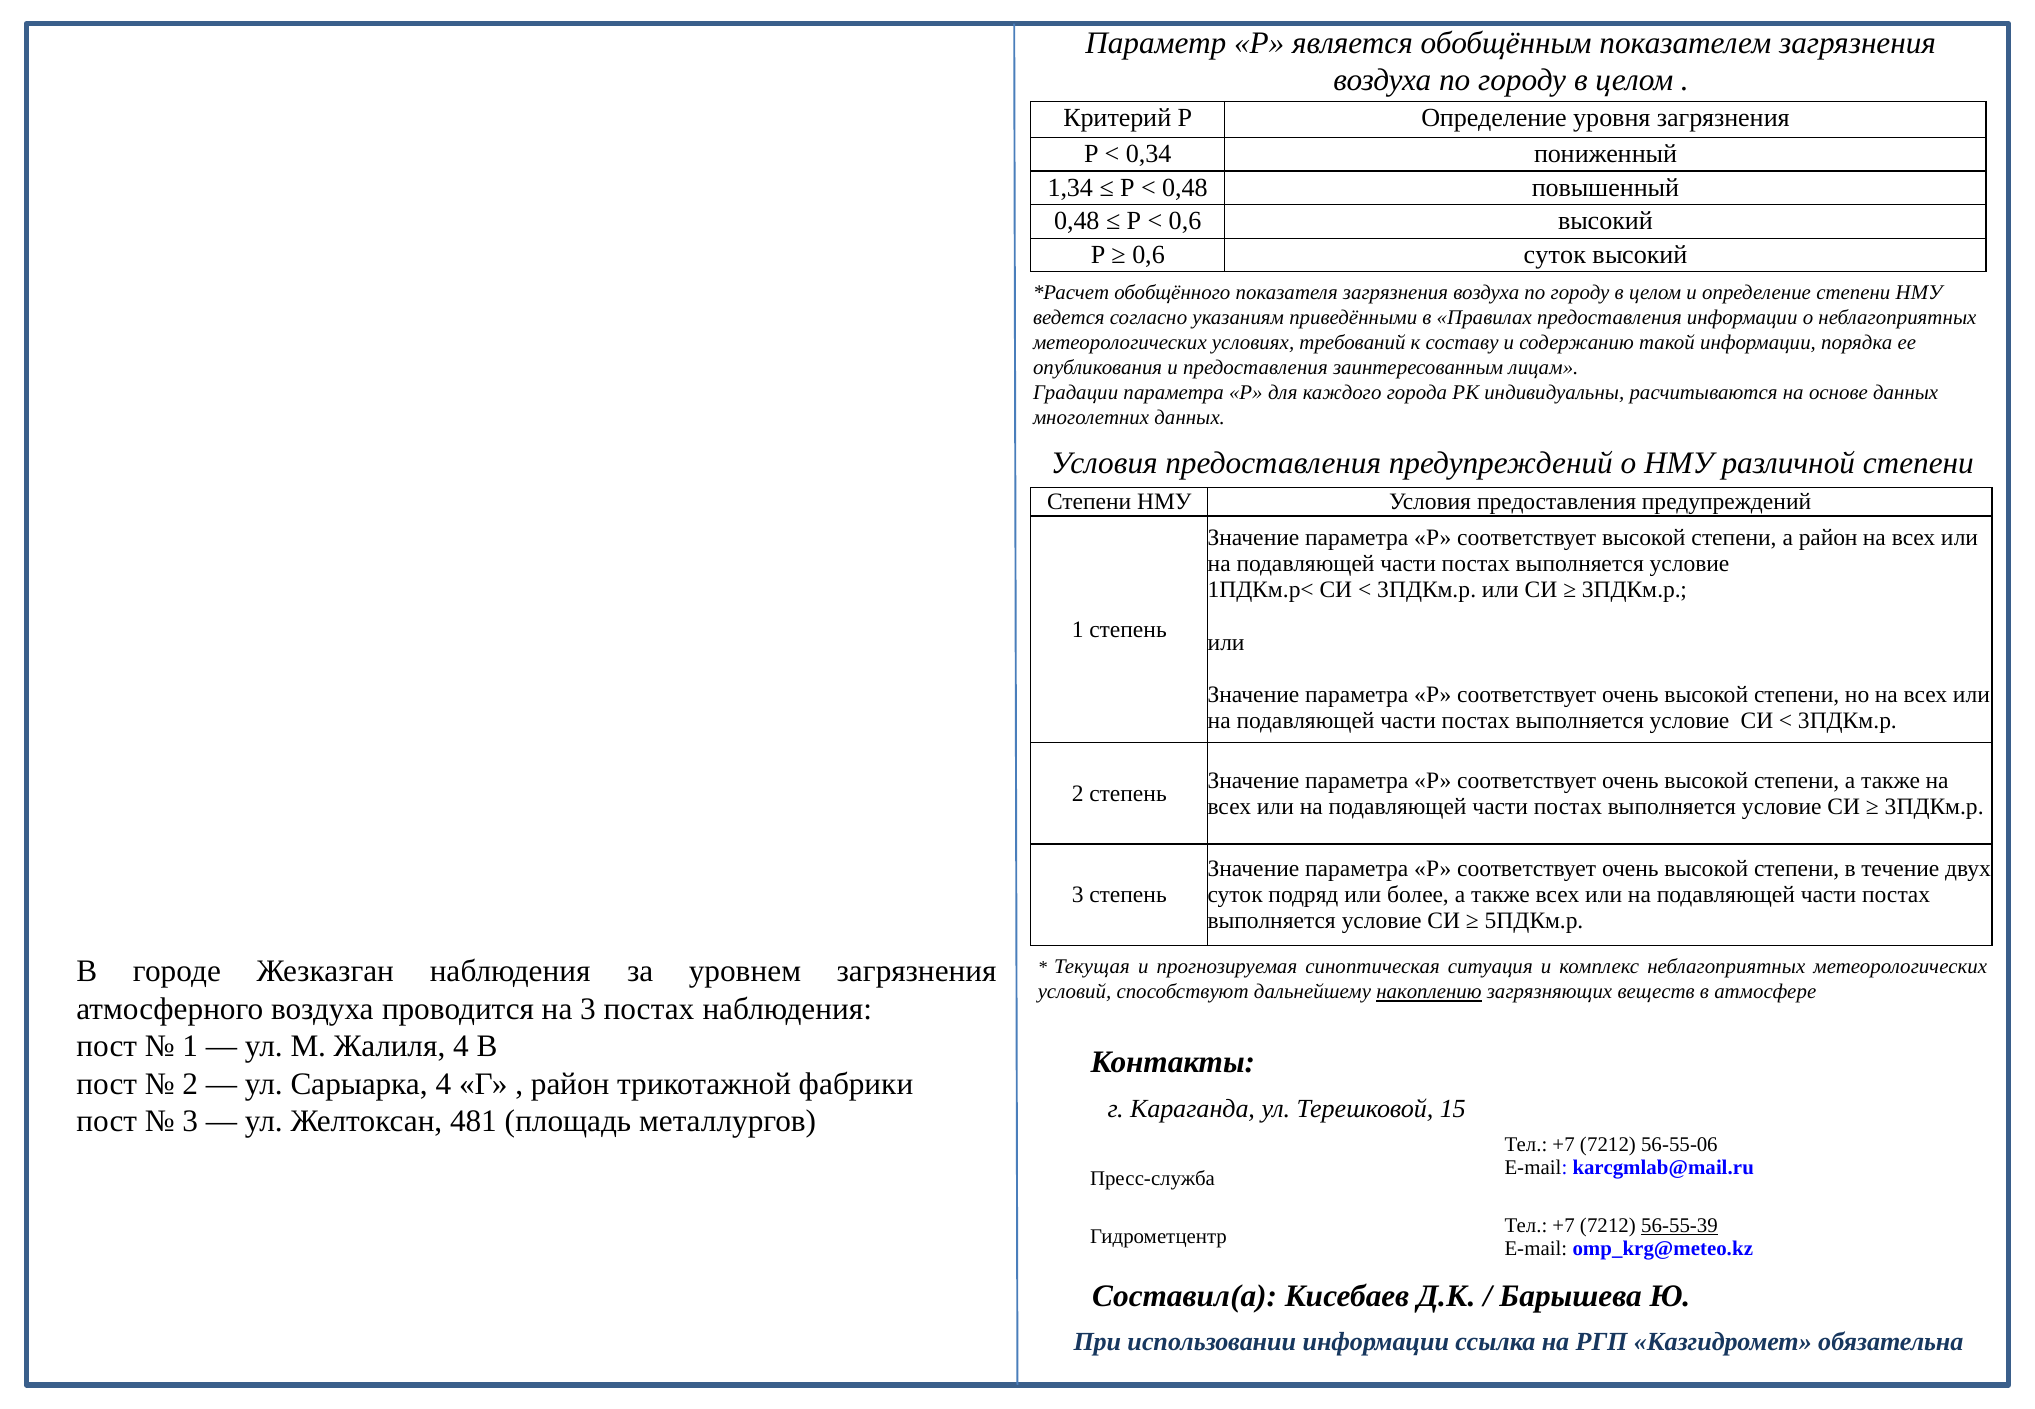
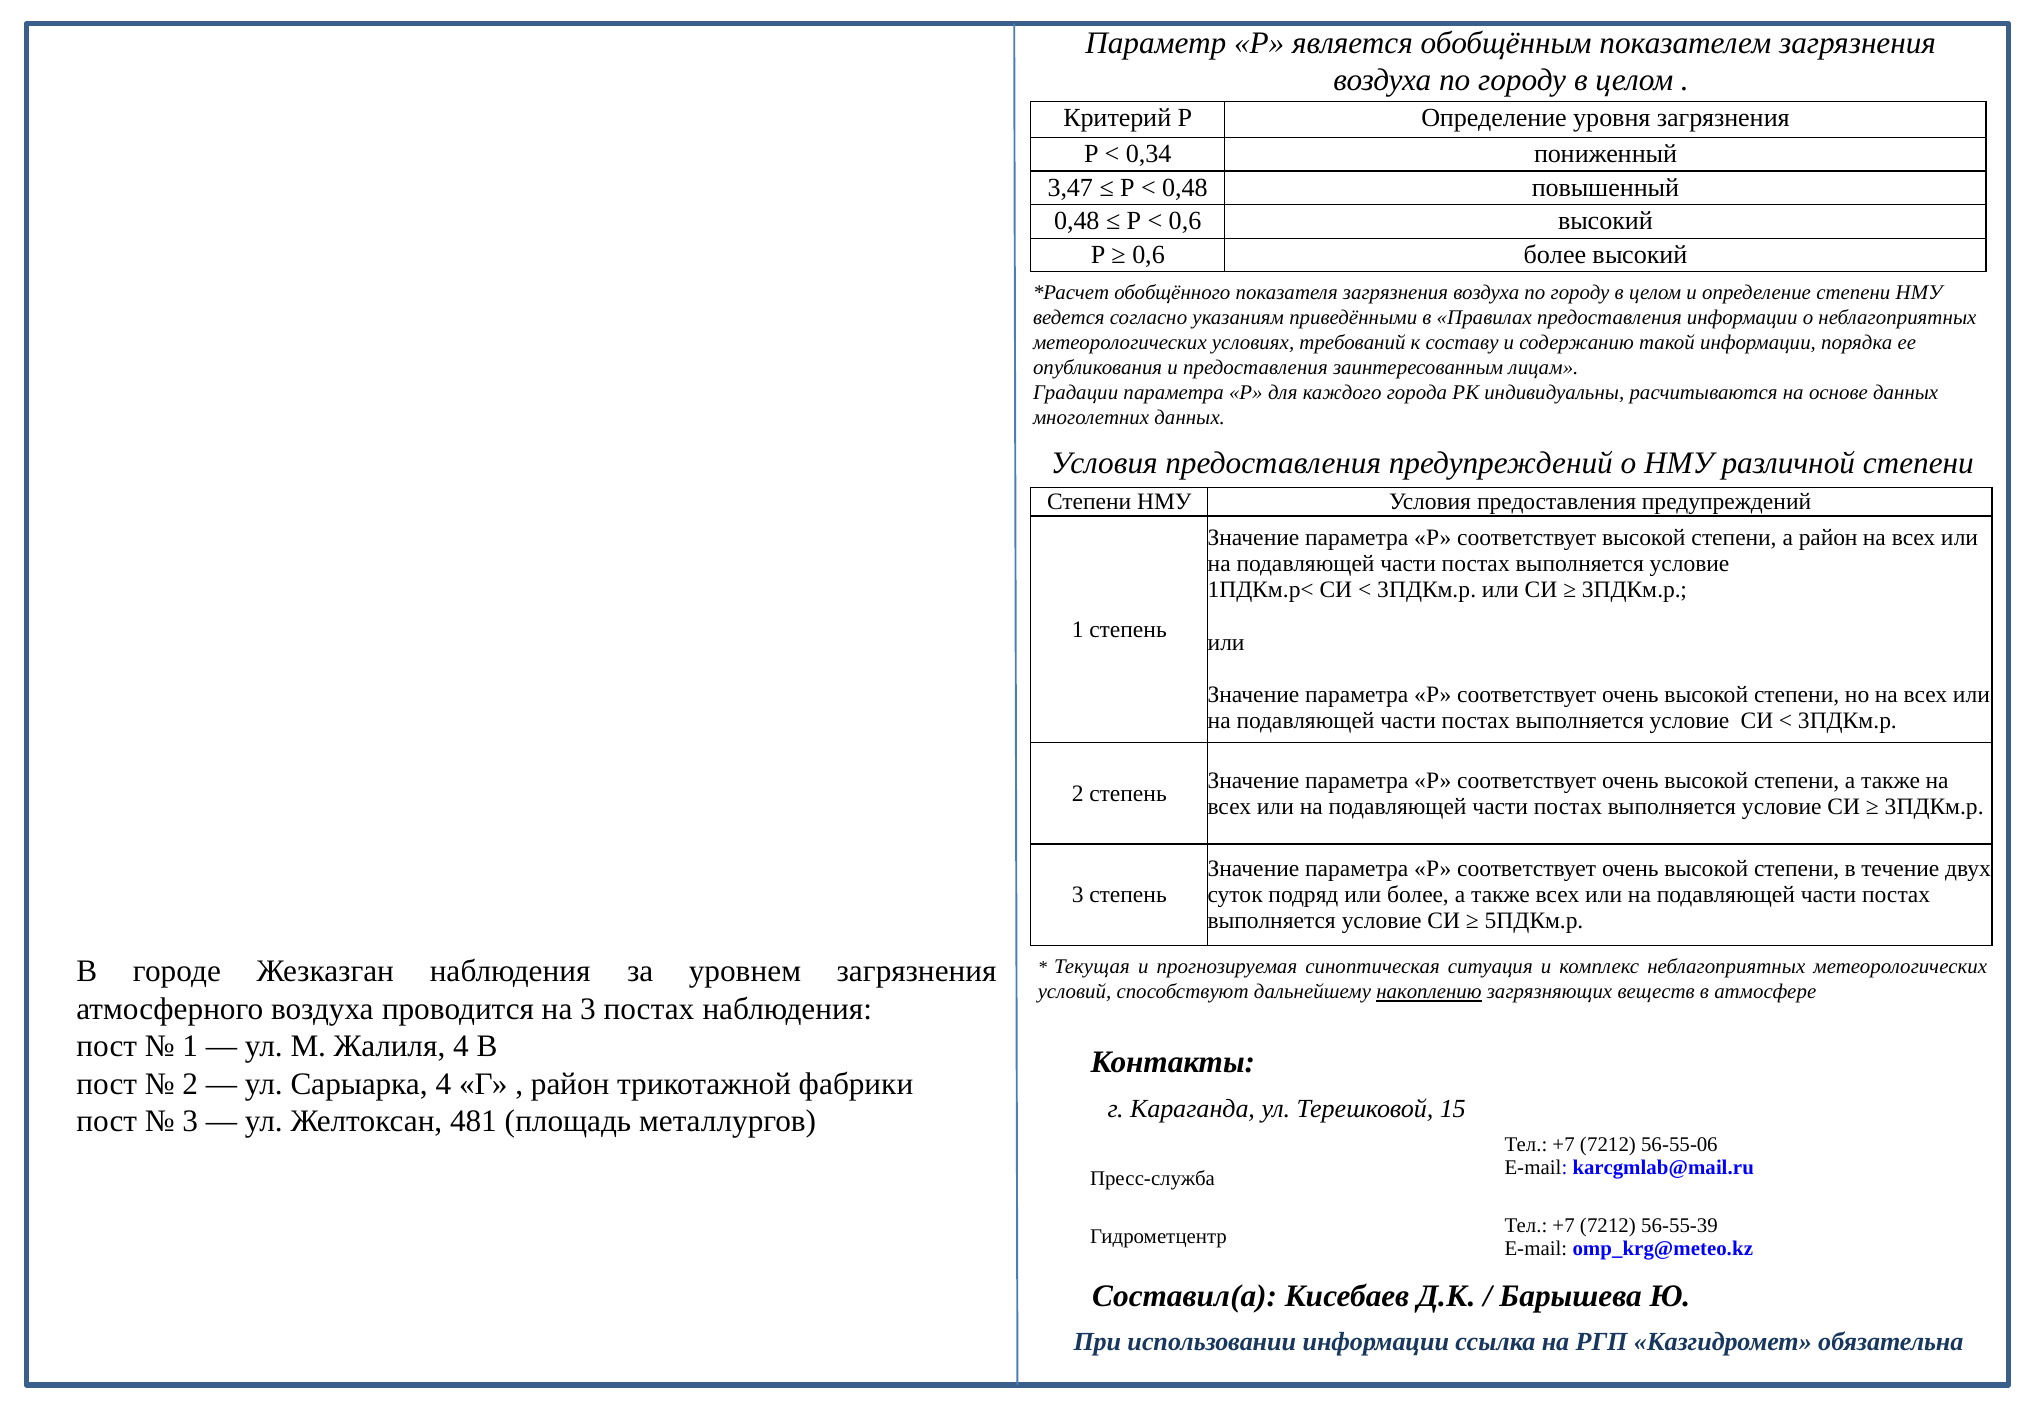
1,34: 1,34 -> 3,47
0,6 суток: суток -> более
56-55-39 underline: present -> none
